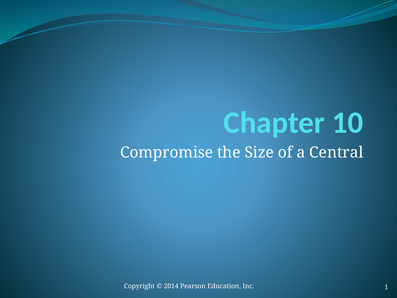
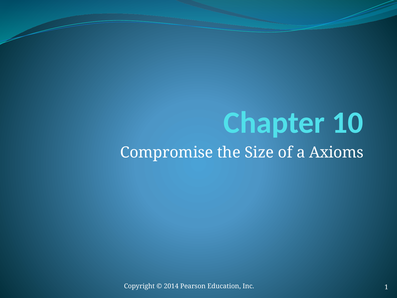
Central: Central -> Axioms
